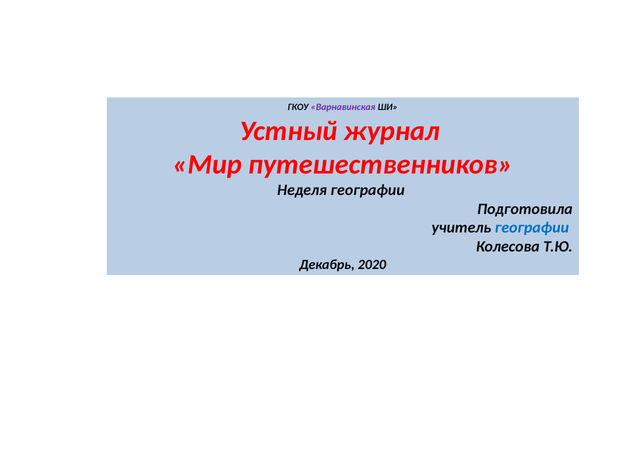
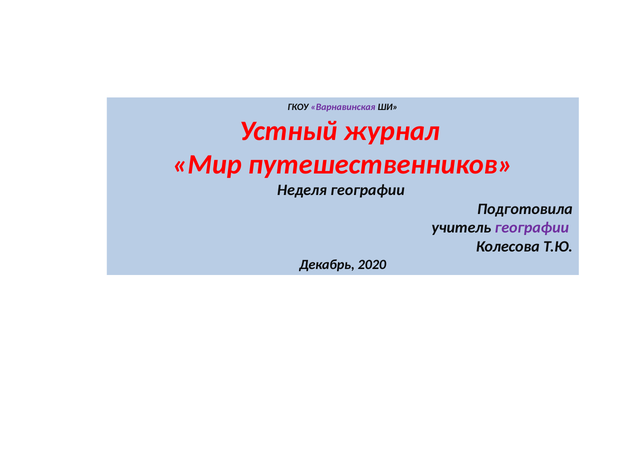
географии at (532, 228) colour: blue -> purple
